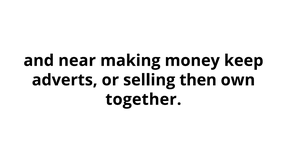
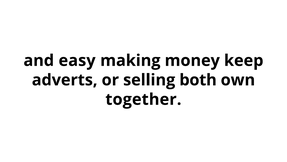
near: near -> easy
then: then -> both
